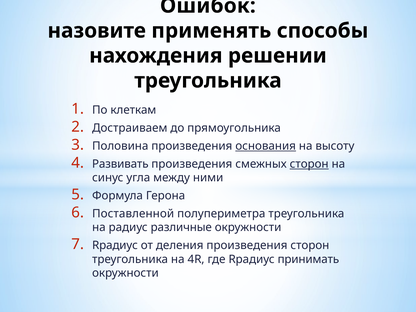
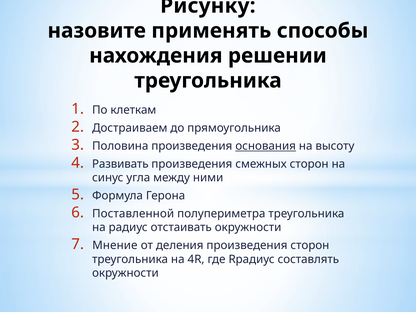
Ошибок: Ошибок -> Рисунку
сторон at (309, 164) underline: present -> none
различные: различные -> отстаивать
Rрадиус at (115, 245): Rрадиус -> Мнение
принимать: принимать -> составлять
